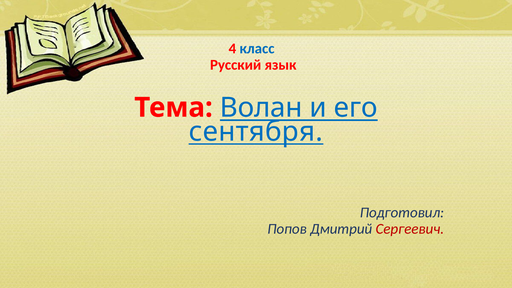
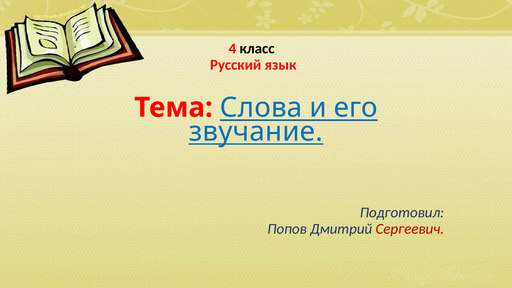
класс colour: blue -> black
Волан: Волан -> Слова
сентября: сентября -> звучание
